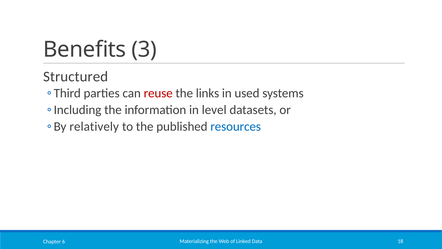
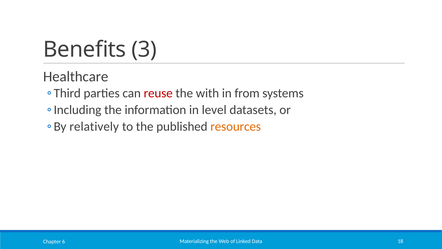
Structured: Structured -> Healthcare
links: links -> with
used: used -> from
resources colour: blue -> orange
